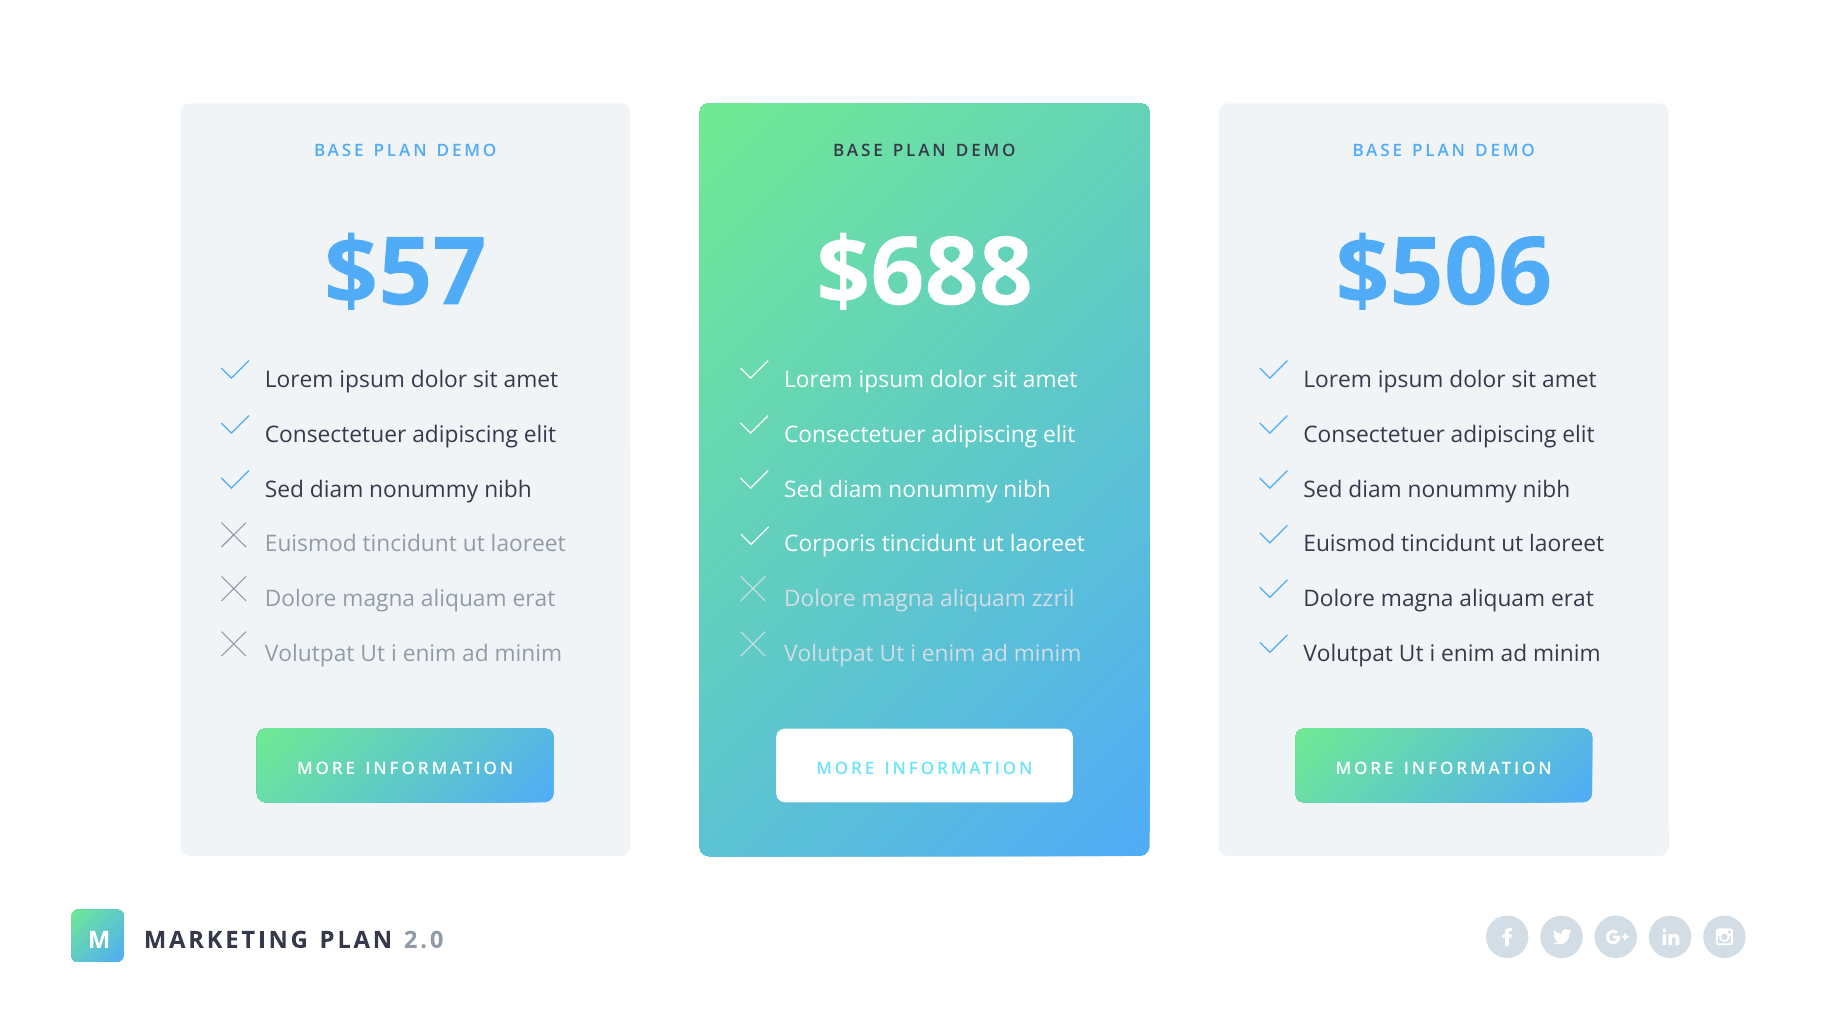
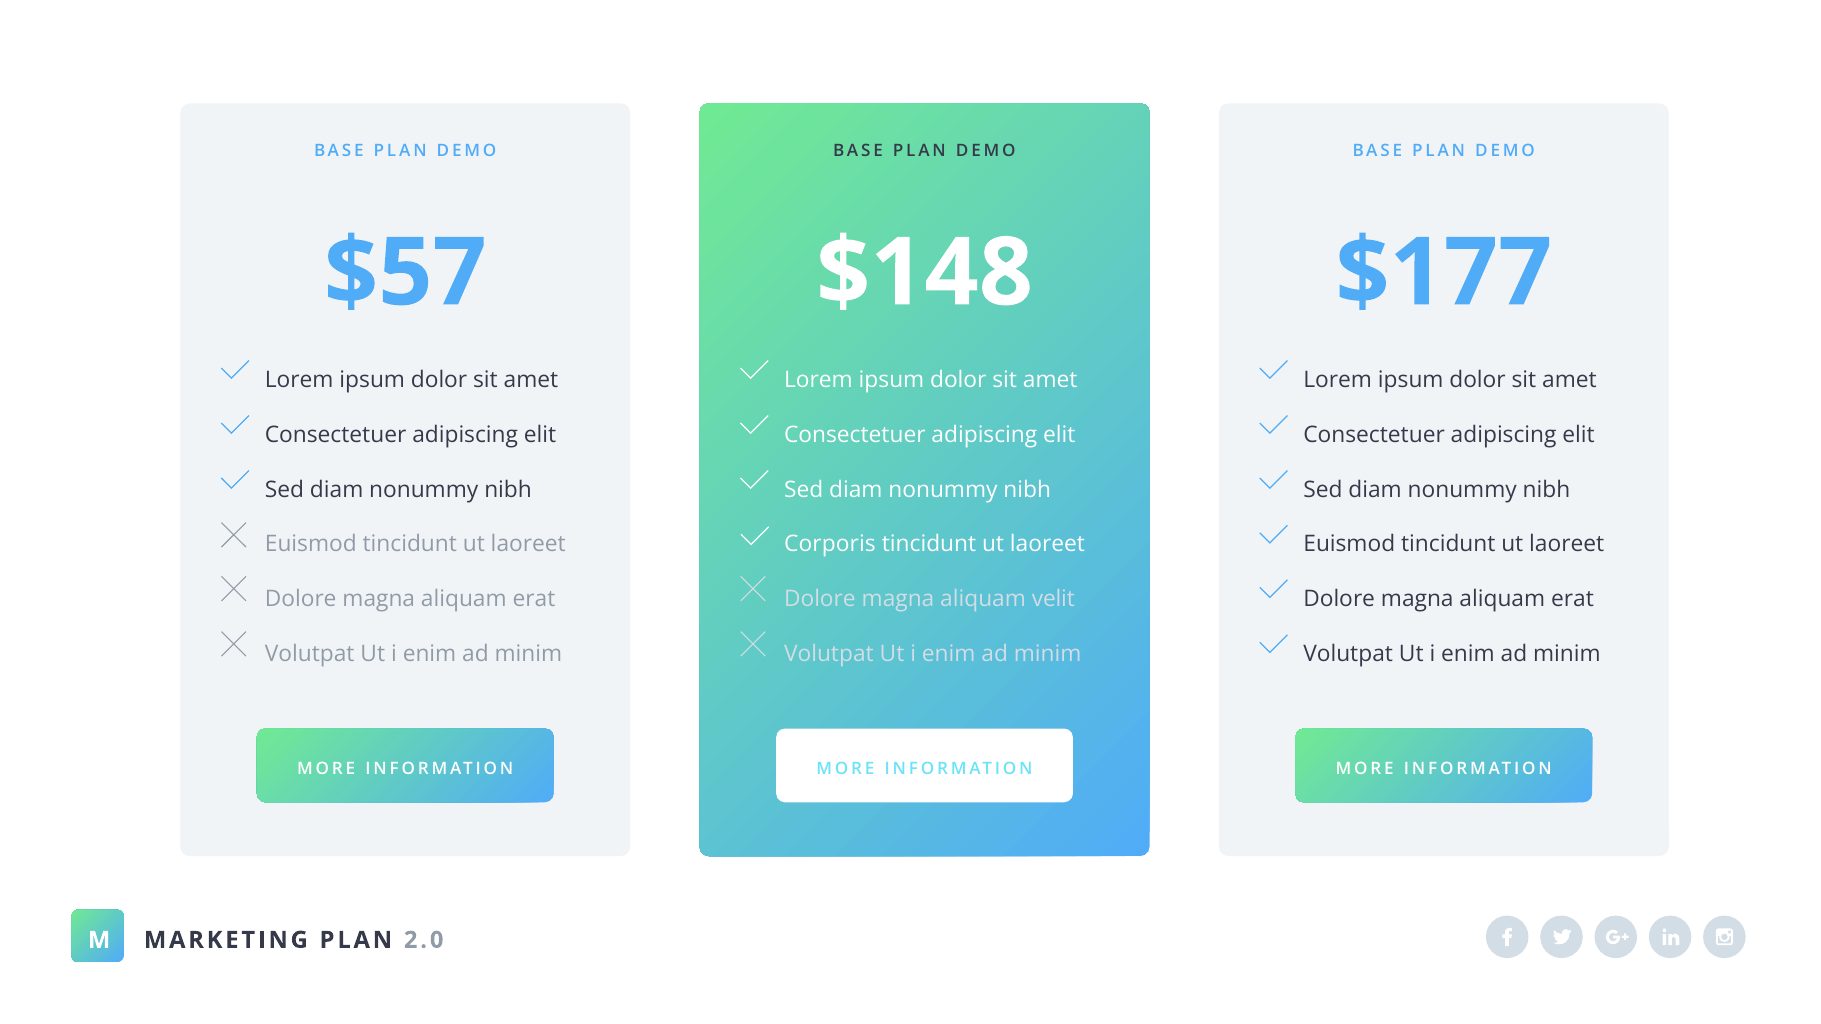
$688: $688 -> $148
$506: $506 -> $177
zzril: zzril -> velit
